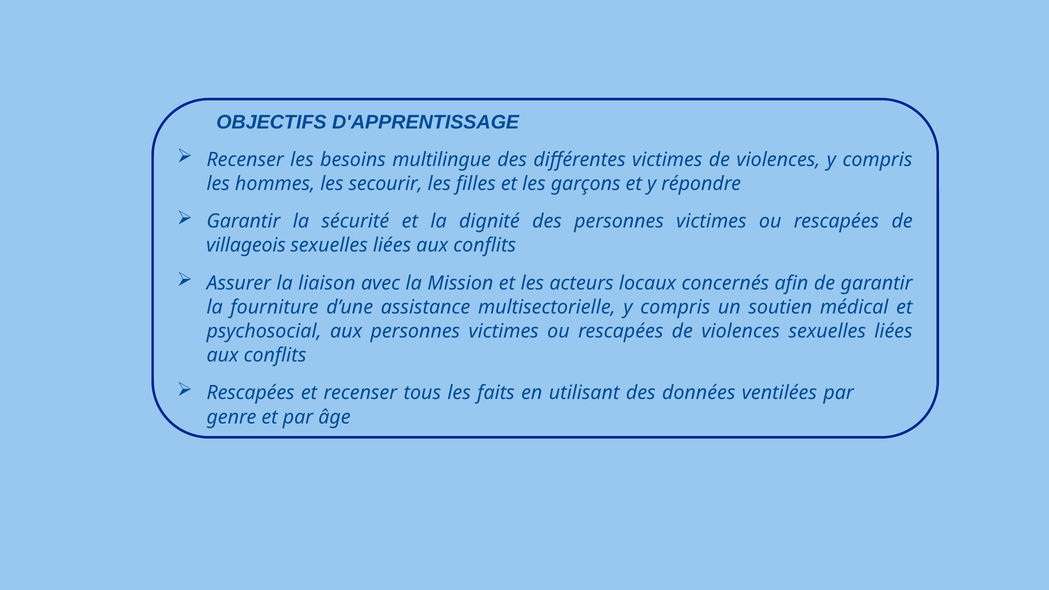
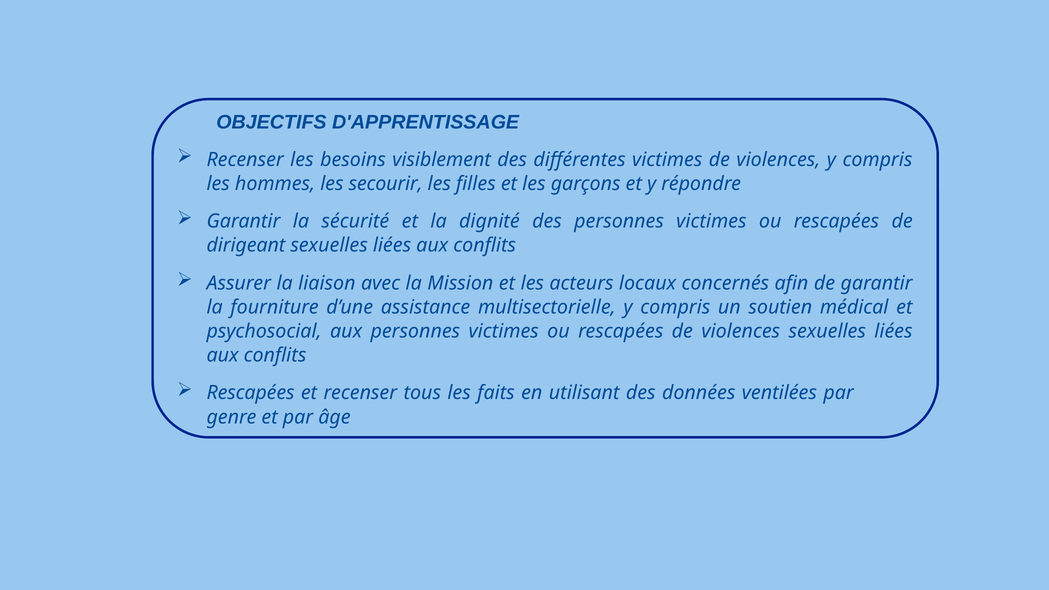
multilingue: multilingue -> visiblement
villageois: villageois -> dirigeant
